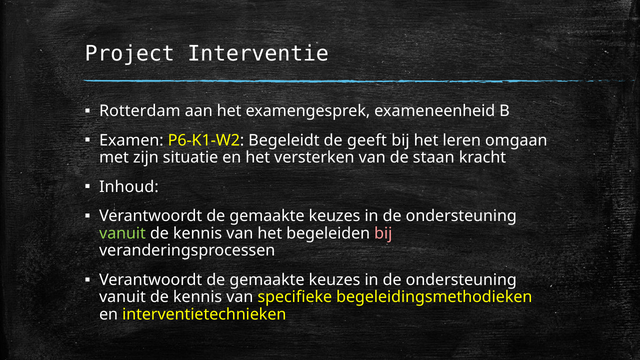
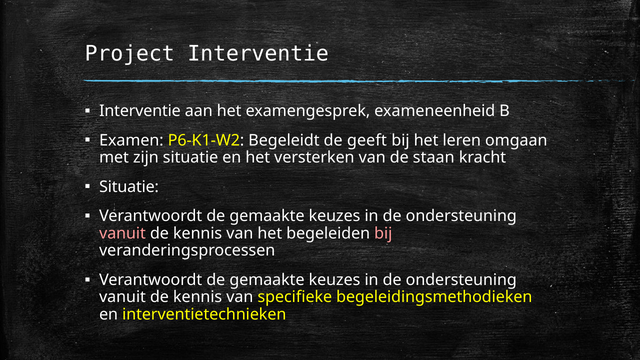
Rotterdam at (140, 111): Rotterdam -> Interventie
Inhoud at (129, 187): Inhoud -> Situatie
vanuit at (123, 233) colour: light green -> pink
